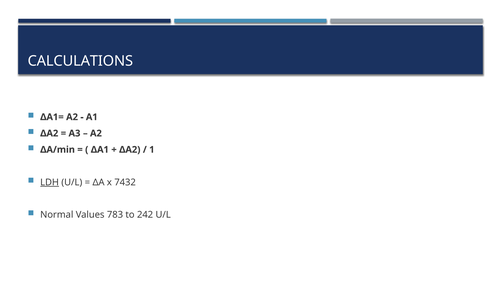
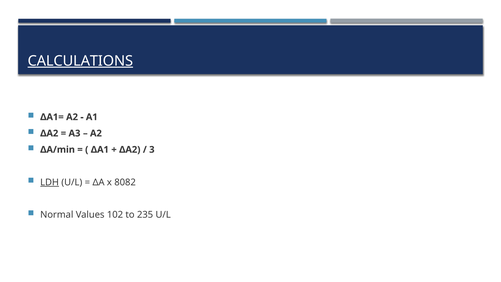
CALCULATIONS underline: none -> present
1: 1 -> 3
7432: 7432 -> 8082
783: 783 -> 102
242: 242 -> 235
